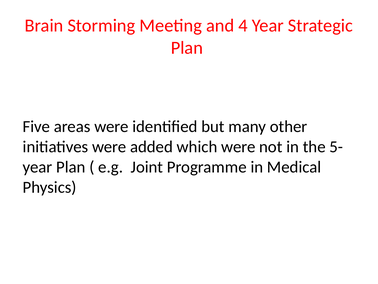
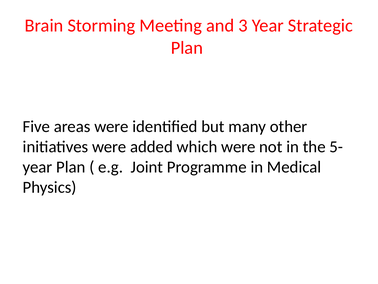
4: 4 -> 3
